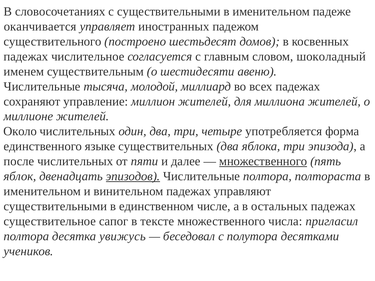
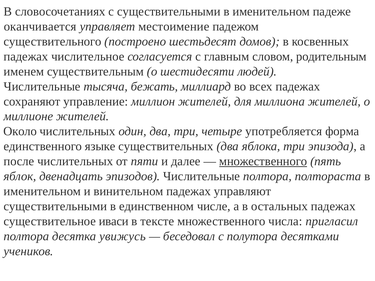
иностранных: иностранных -> местоимение
шоколадный: шоколадный -> родительным
авеню: авеню -> людей
молодой: молодой -> бежать
эпизодов underline: present -> none
сапог: сапог -> иваси
